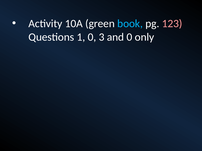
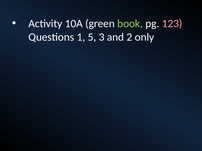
book colour: light blue -> light green
1 0: 0 -> 5
and 0: 0 -> 2
